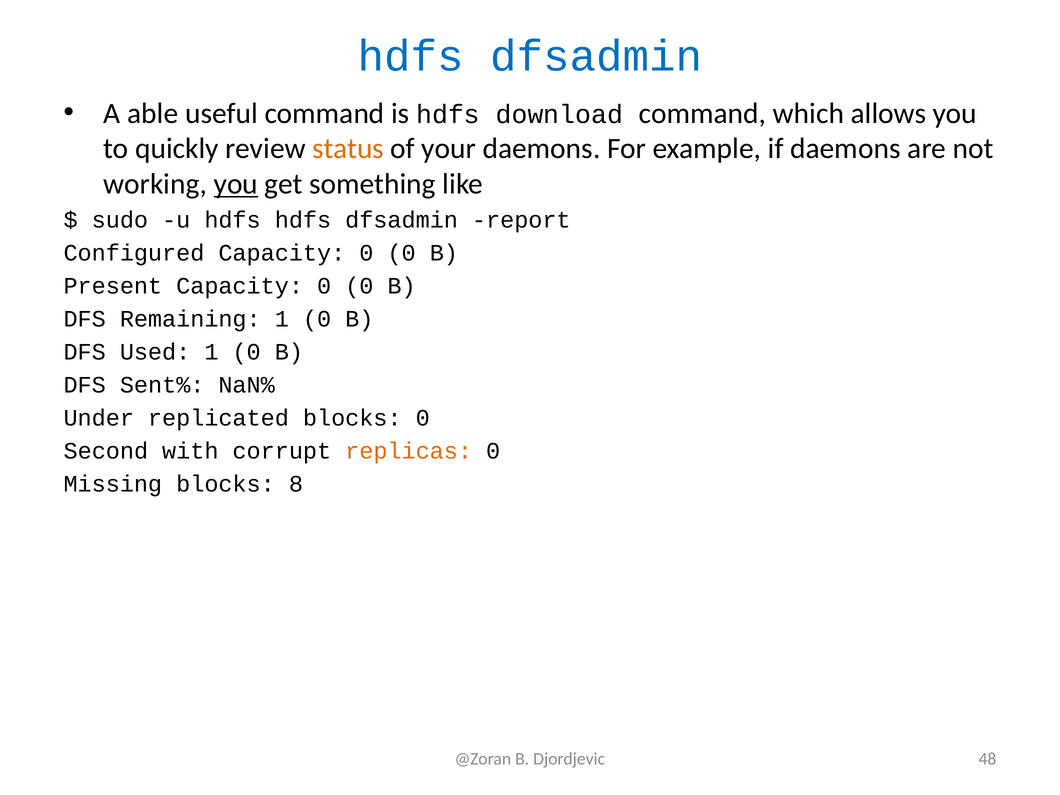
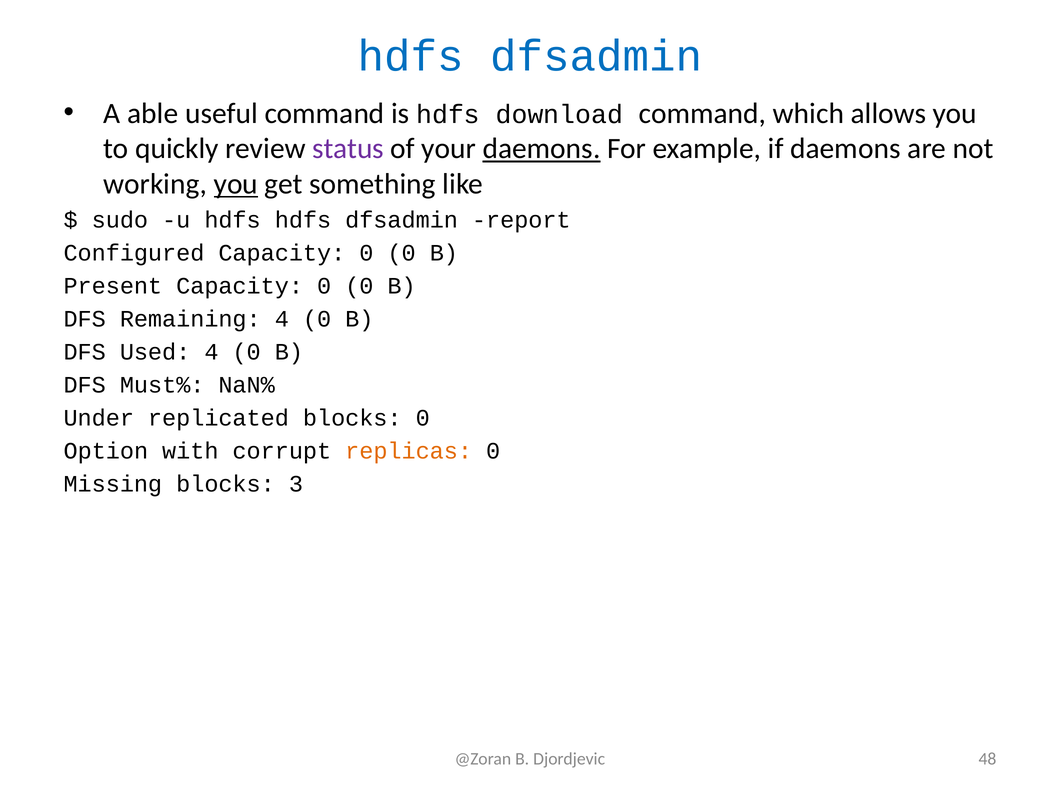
status colour: orange -> purple
daemons at (542, 149) underline: none -> present
Remaining 1: 1 -> 4
Used 1: 1 -> 4
Sent%: Sent% -> Must%
Second: Second -> Option
8: 8 -> 3
